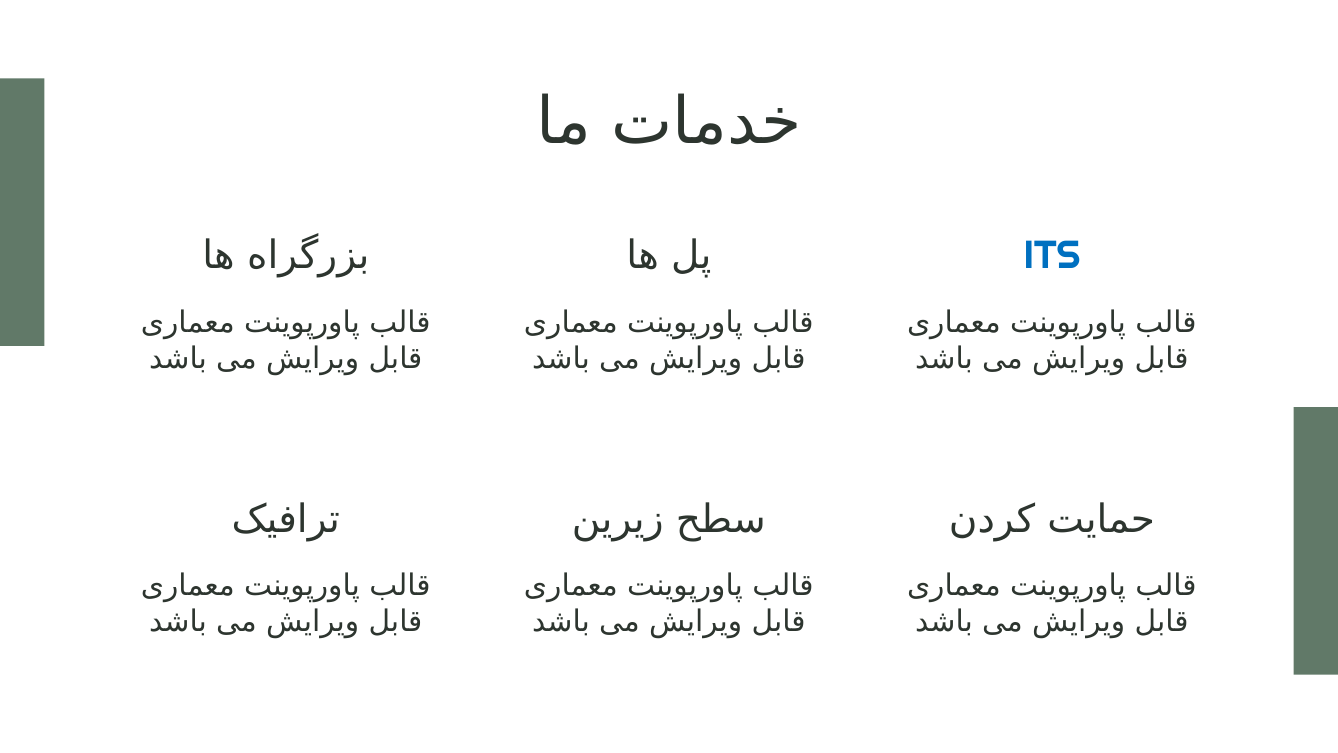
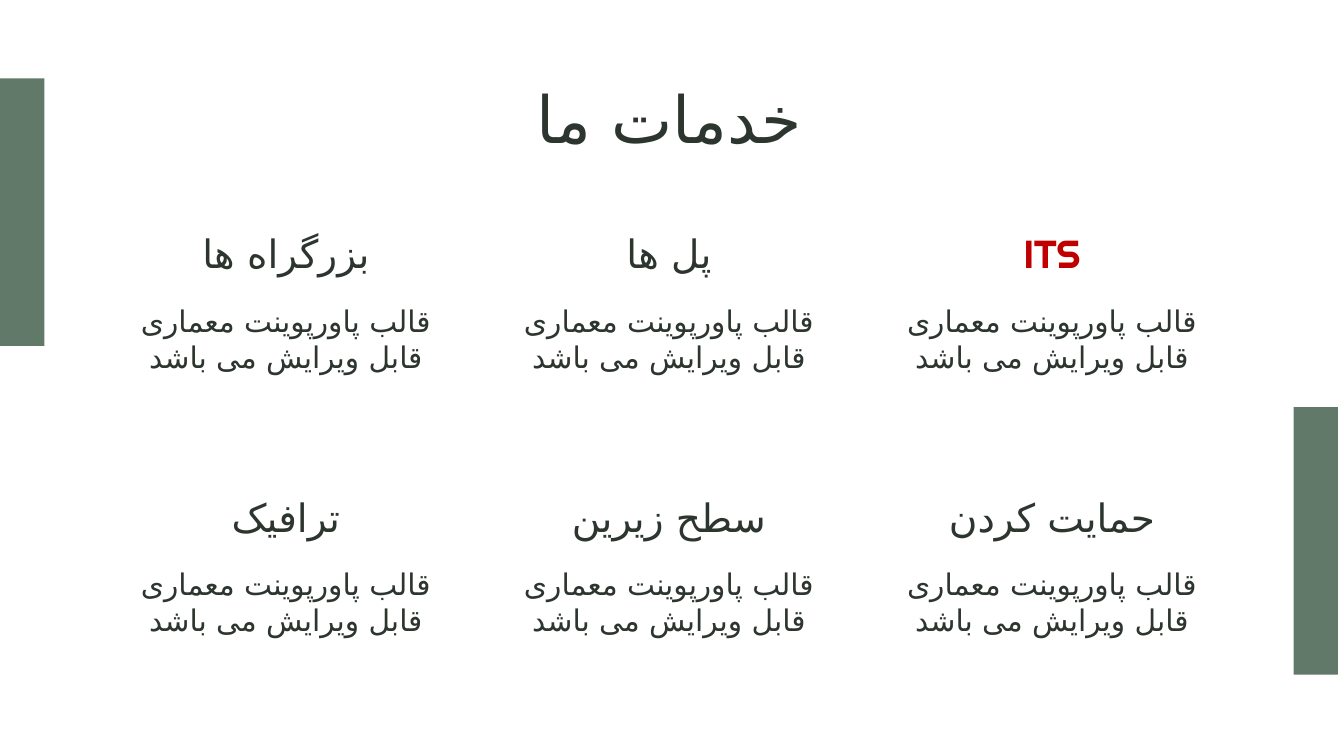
ITS colour: blue -> red
